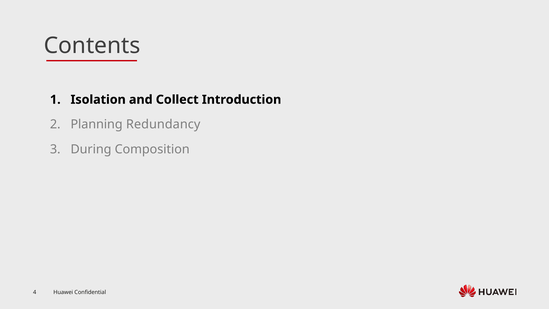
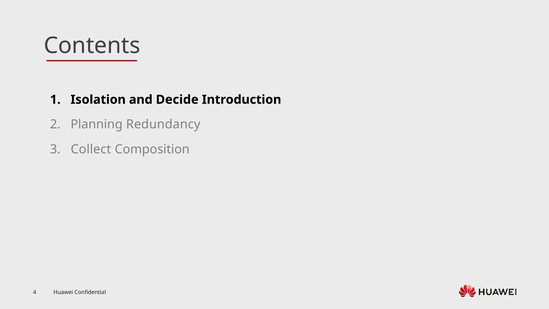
Collect: Collect -> Decide
During: During -> Collect
